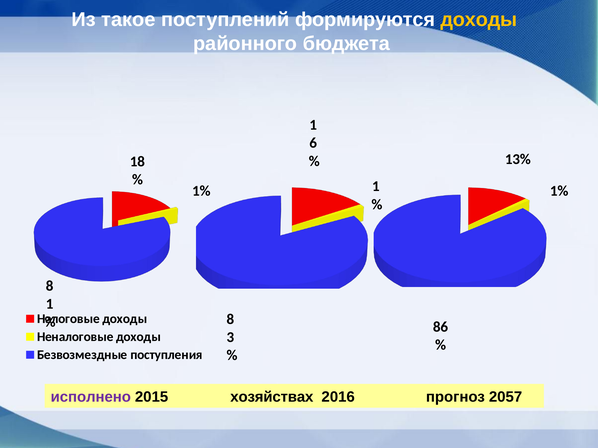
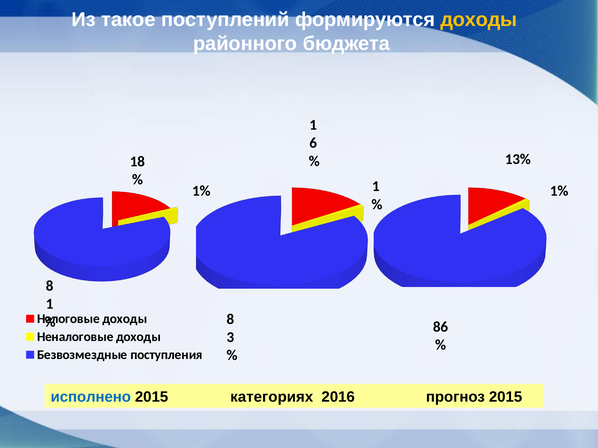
исполнено colour: purple -> blue
хозяйствах: хозяйствах -> категориях
прогноз 2057: 2057 -> 2015
